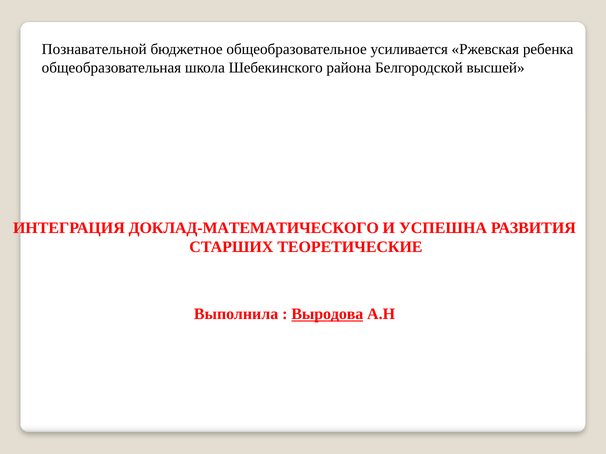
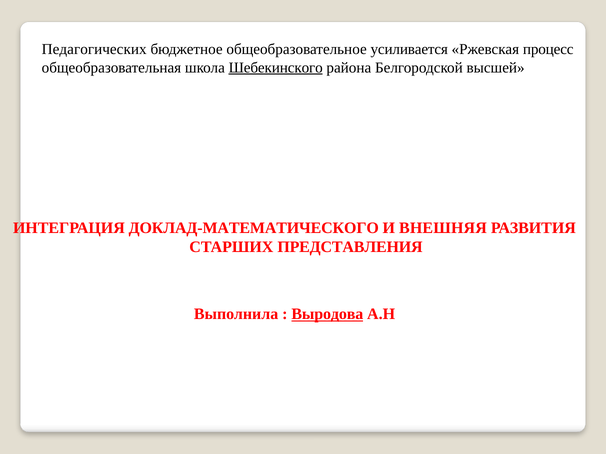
Познавательной: Познавательной -> Педагогических
ребенка: ребенка -> процесс
Шебекинского underline: none -> present
УСПЕШНА: УСПЕШНА -> ВНЕШНЯЯ
ТЕОРЕТИЧЕСКИЕ: ТЕОРЕТИЧЕСКИЕ -> ПРЕДСТАВЛЕНИЯ
